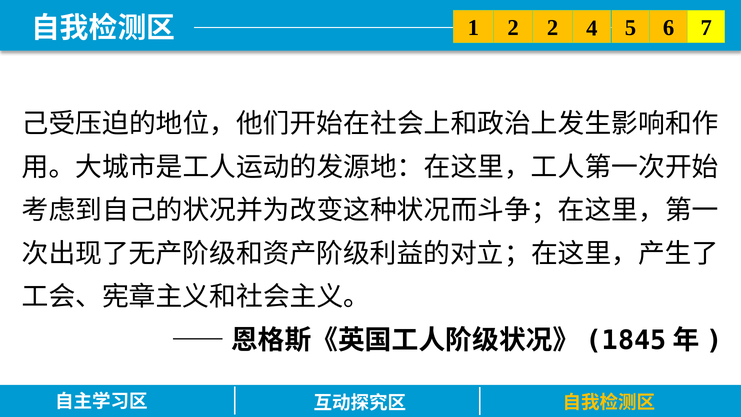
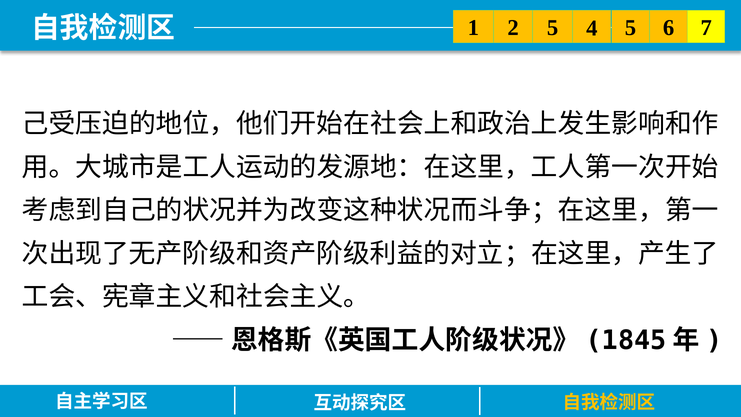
2 2: 2 -> 5
